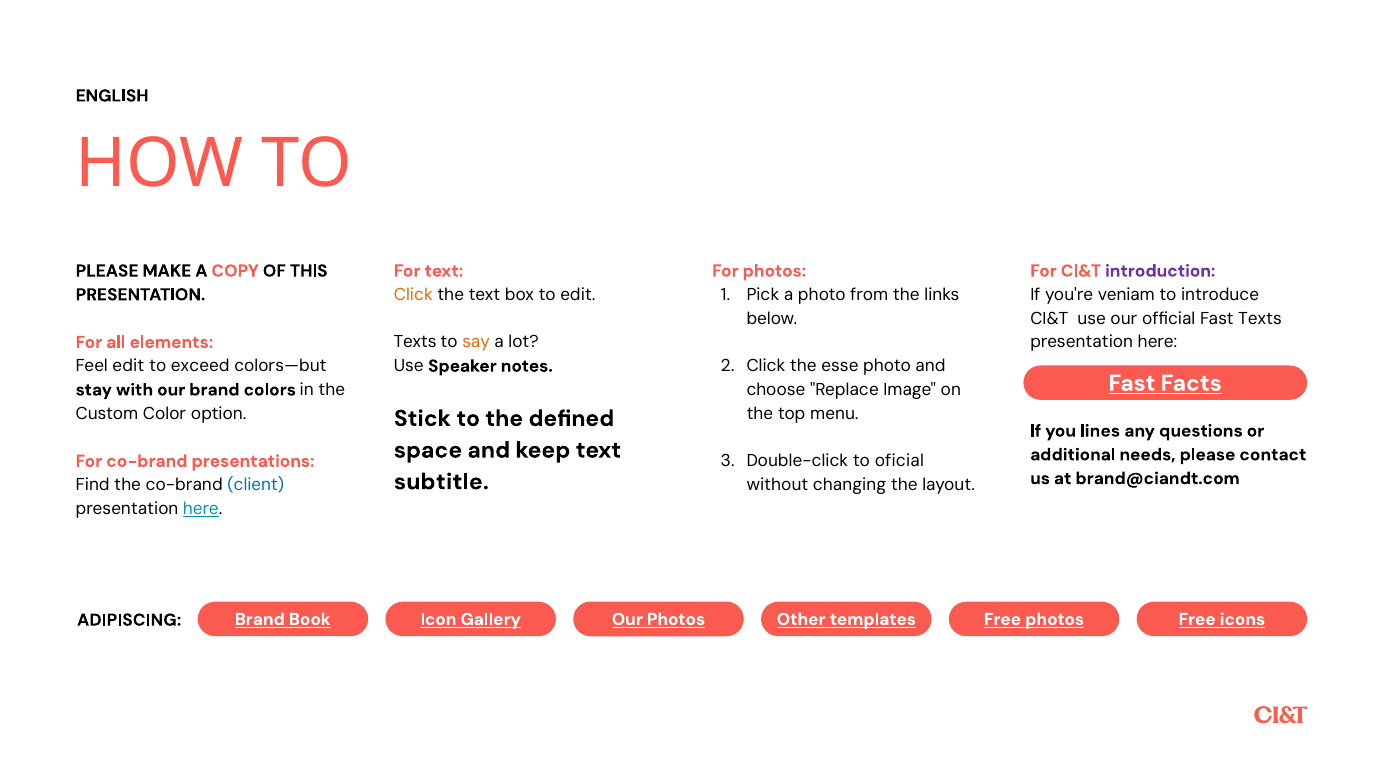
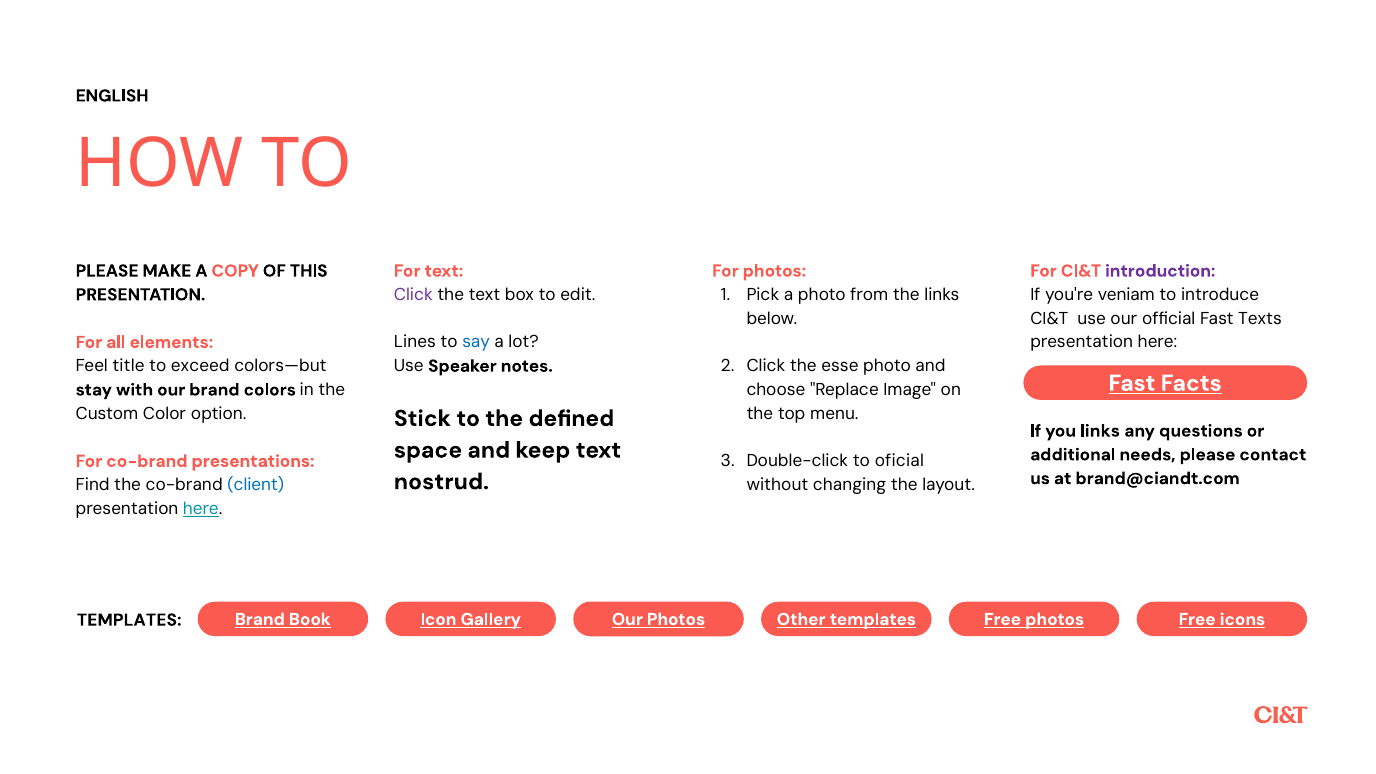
Click at (413, 295) colour: orange -> purple
Texts at (415, 342): Texts -> Lines
say colour: orange -> blue
Feel edit: edit -> title
you lines: lines -> links
subtitle: subtitle -> nostrud
ADIPISCING at (129, 620): ADIPISCING -> TEMPLATES
